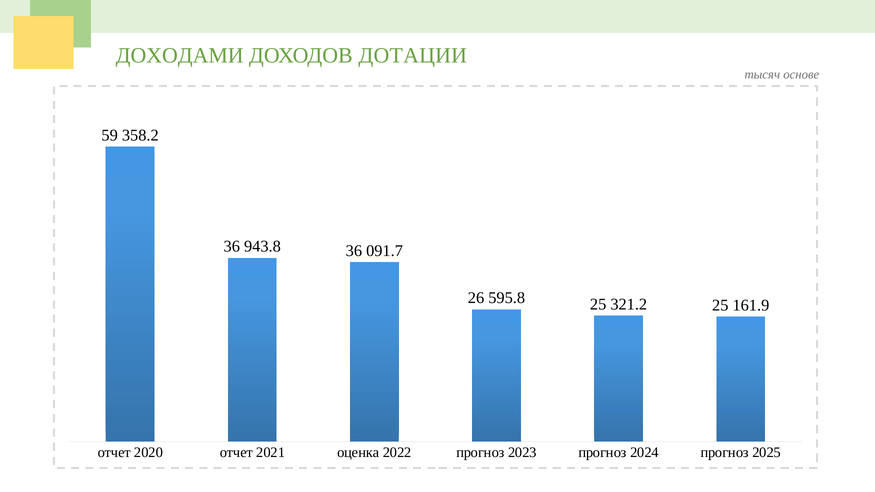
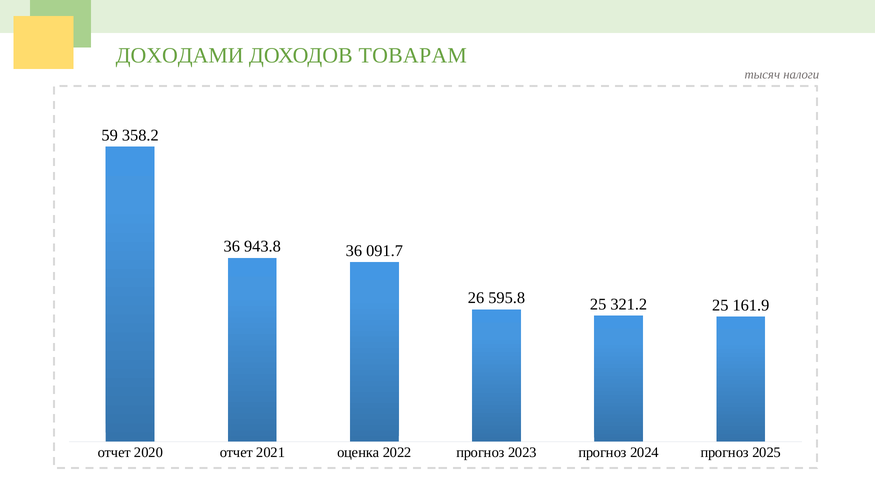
ДОТАЦИИ: ДОТАЦИИ -> ТОВАРАМ
основе: основе -> налоги
